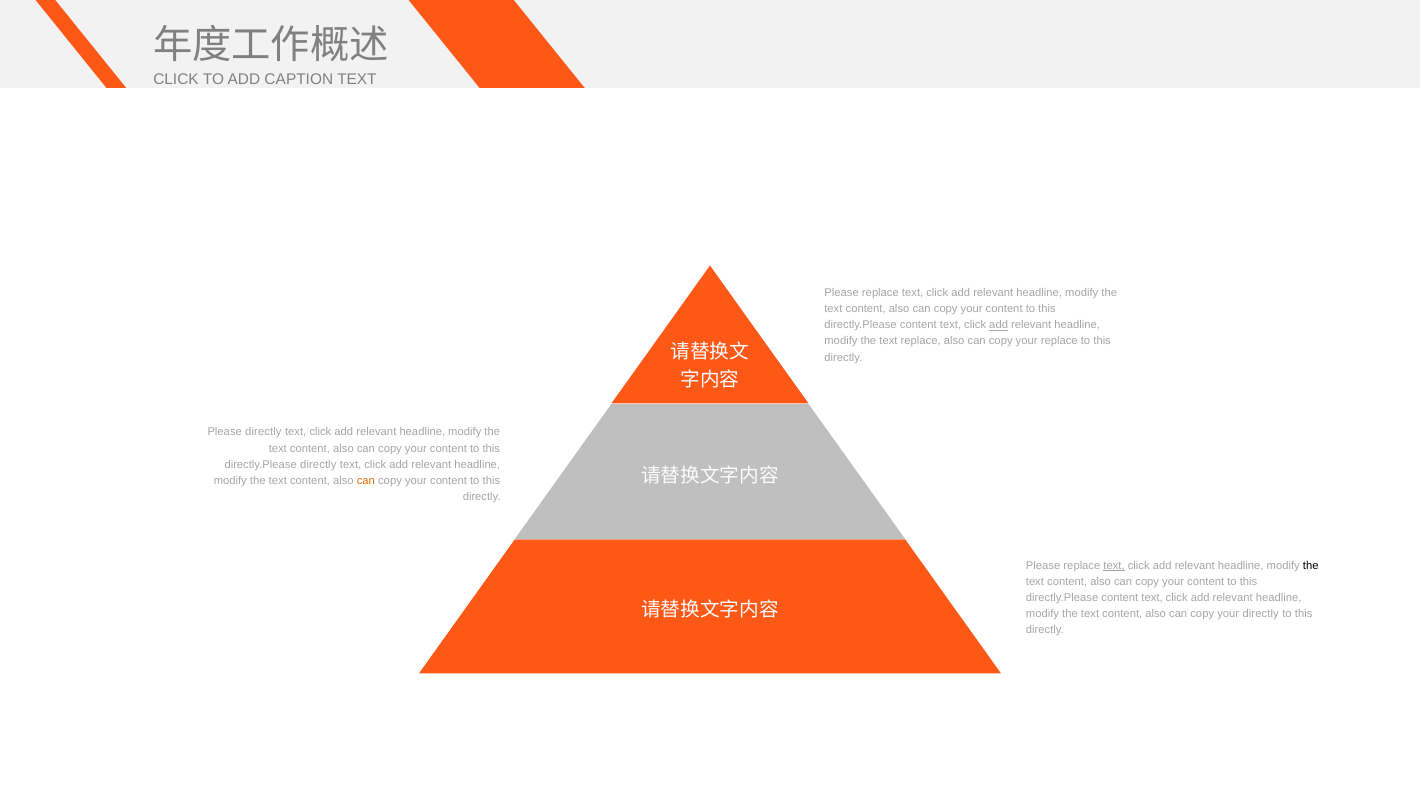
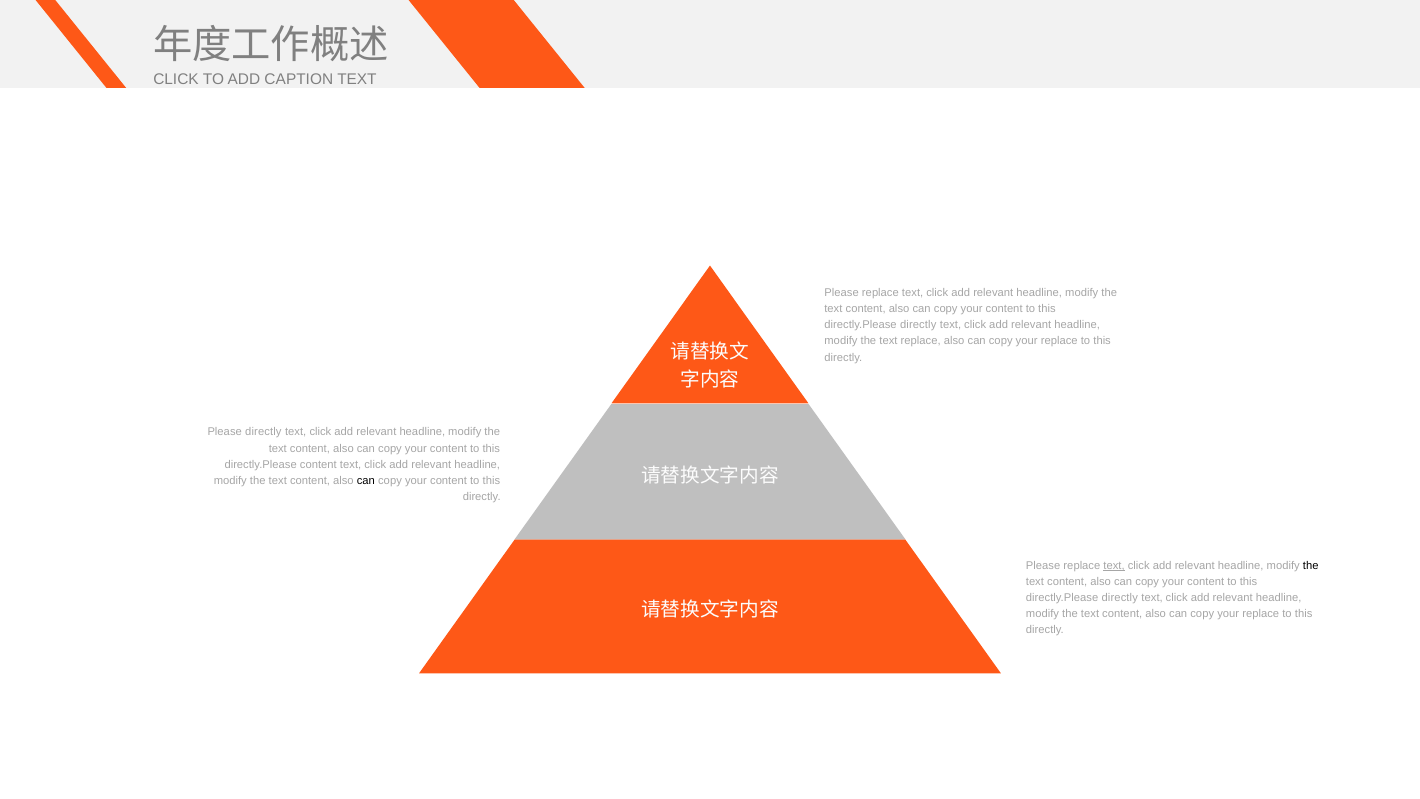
content at (918, 325): content -> directly
add at (999, 325) underline: present -> none
directly.Please directly: directly -> content
can at (366, 480) colour: orange -> black
content at (1120, 597): content -> directly
directly at (1261, 614): directly -> replace
